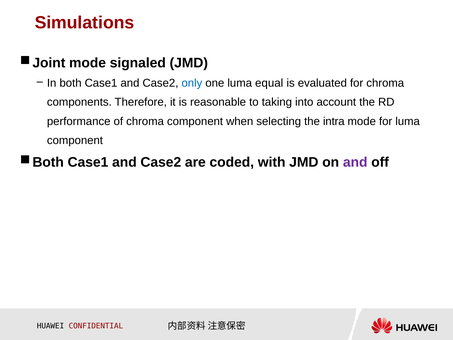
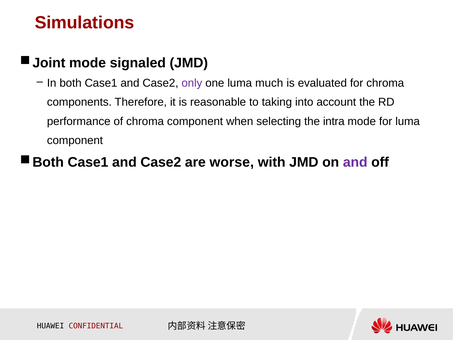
only colour: blue -> purple
equal: equal -> much
coded: coded -> worse
